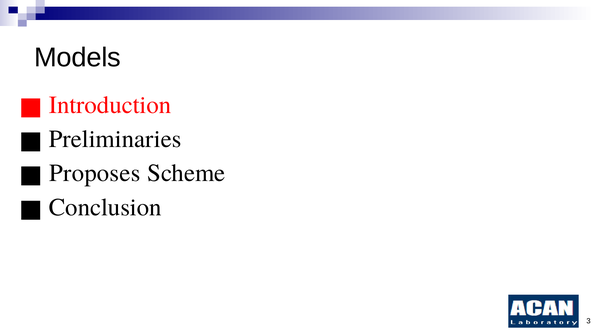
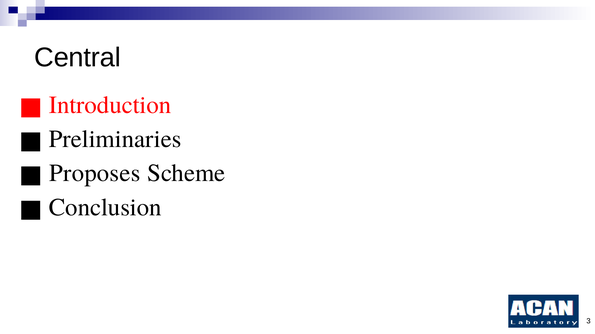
Models: Models -> Central
